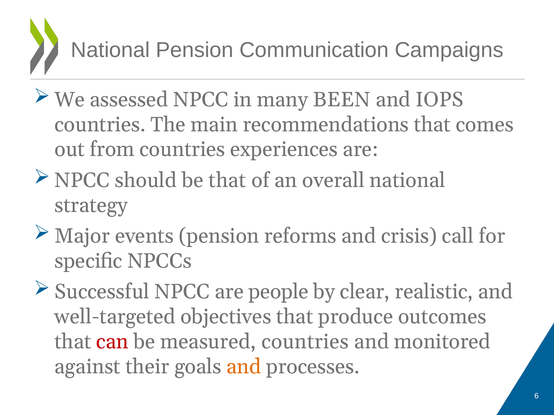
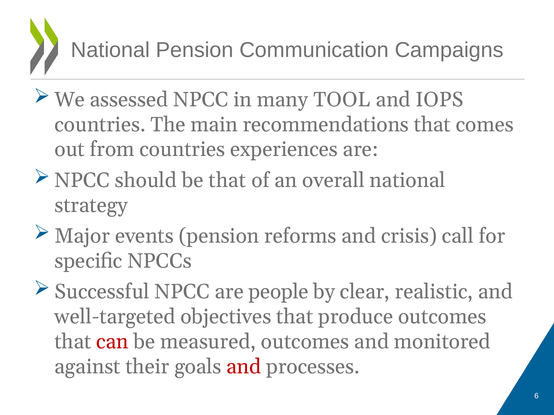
BEEN: BEEN -> TOOL
measured countries: countries -> outcomes
and at (244, 367) colour: orange -> red
